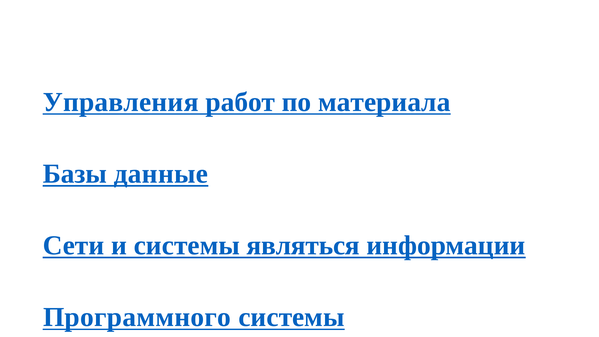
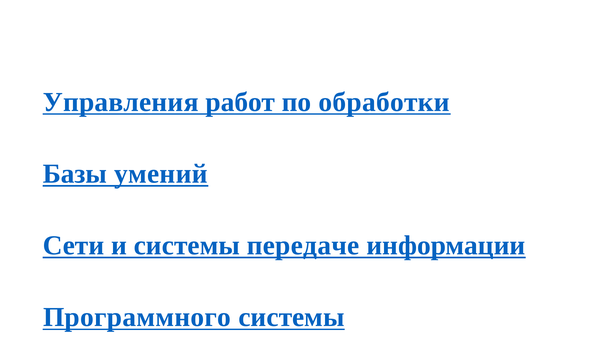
материала: материала -> обработки
данные: данные -> умений
являться: являться -> передаче
